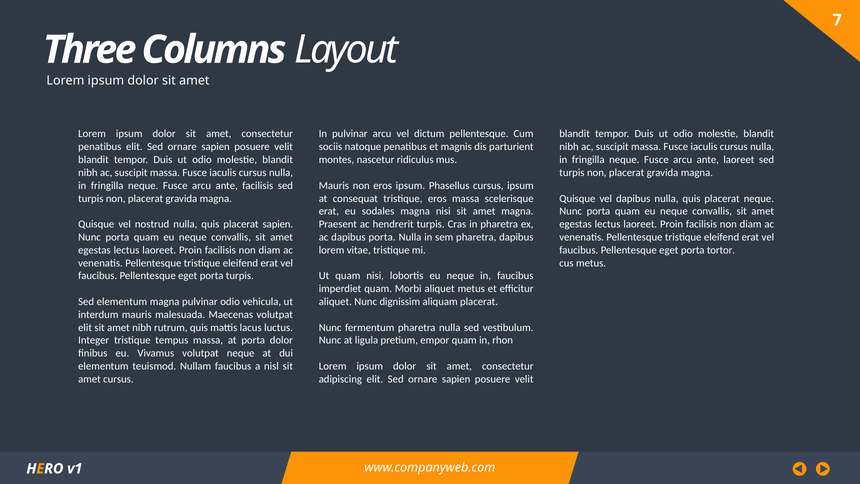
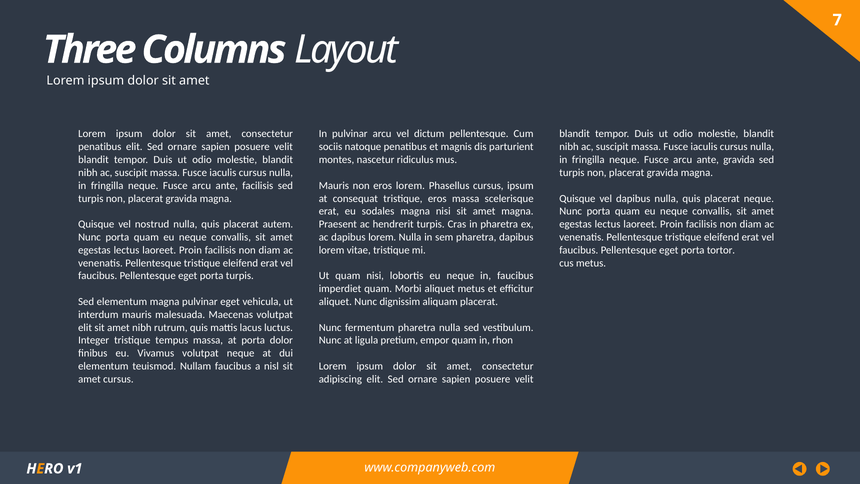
ante laoreet: laoreet -> gravida
eros ipsum: ipsum -> lorem
placerat sapien: sapien -> autem
ac dapibus porta: porta -> lorem
pulvinar odio: odio -> eget
